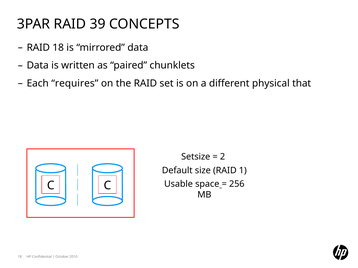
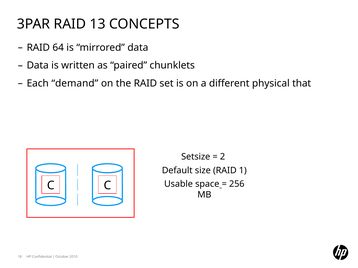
39: 39 -> 13
RAID 18: 18 -> 64
requires: requires -> demand
